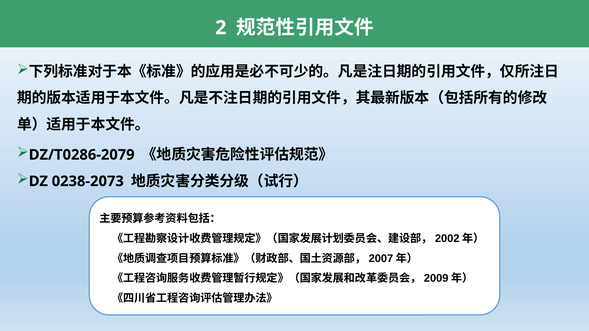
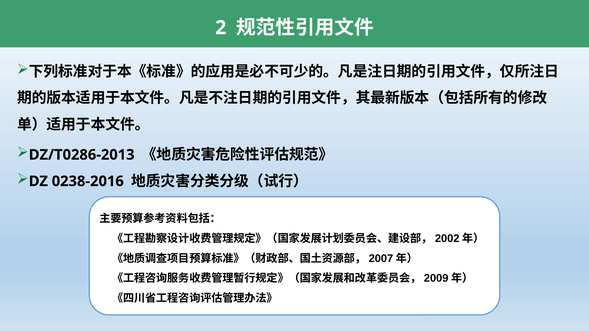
DZ/T0286-2079: DZ/T0286-2079 -> DZ/T0286-2013
0238-2073: 0238-2073 -> 0238-2016
